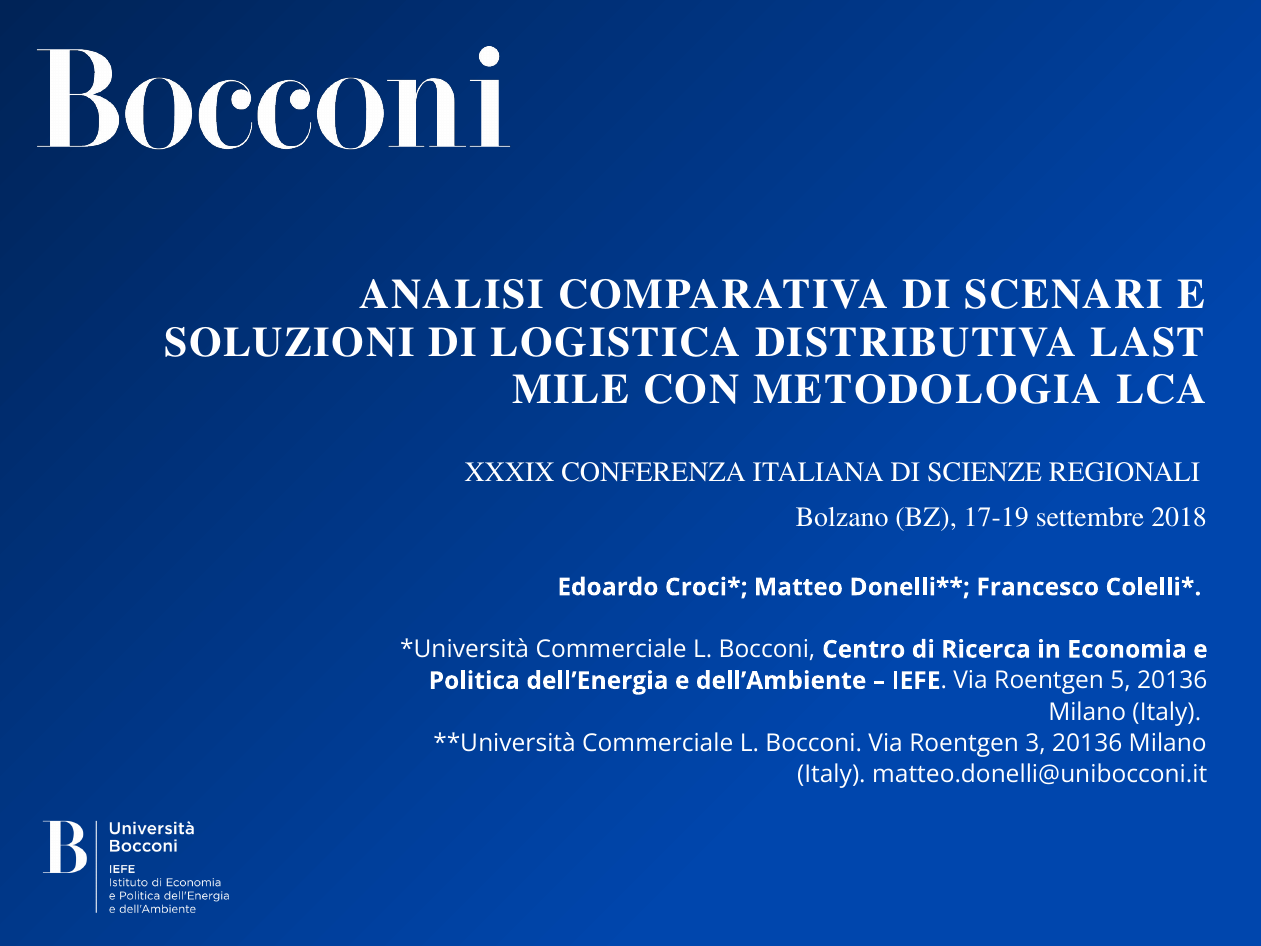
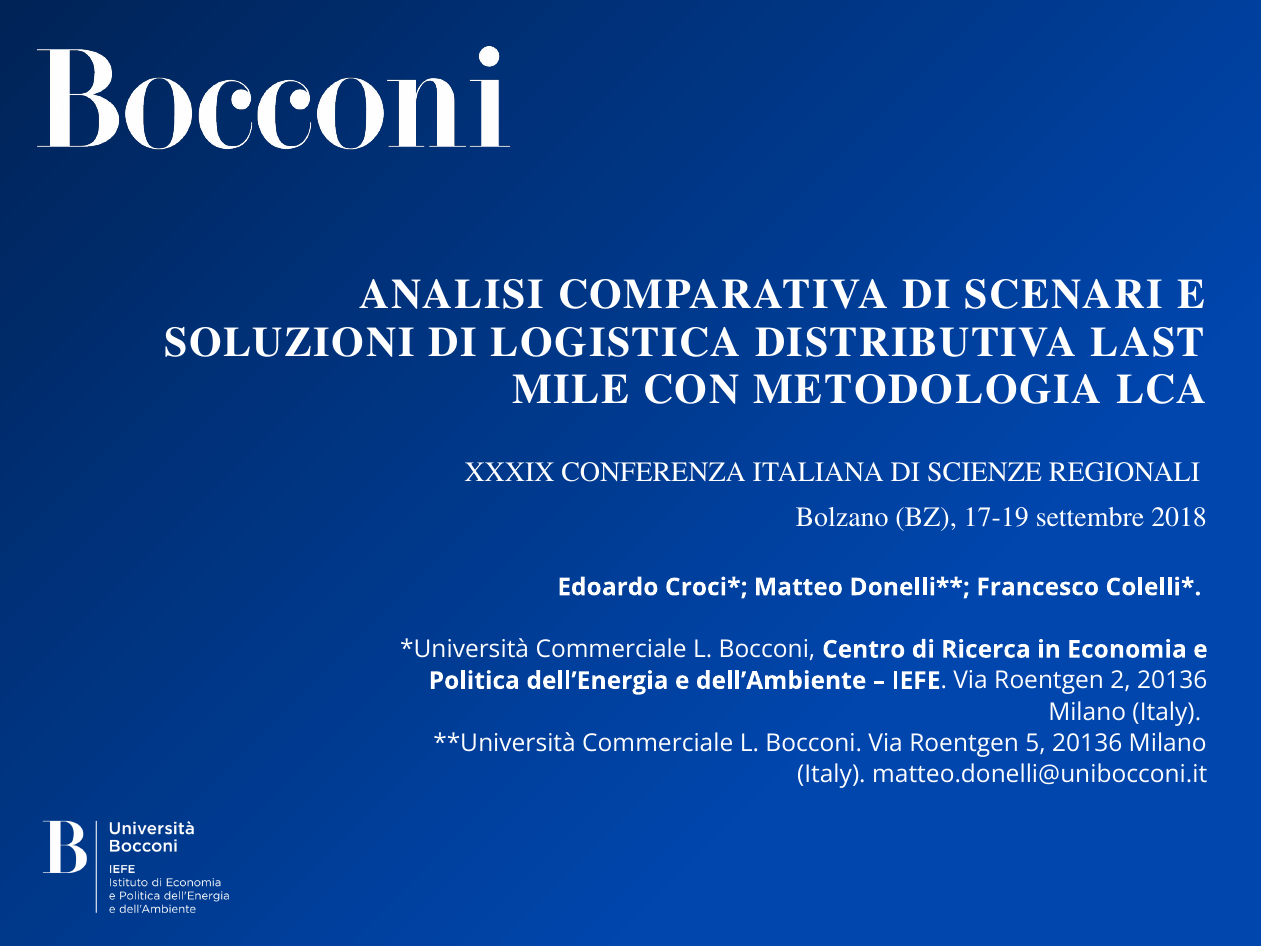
5: 5 -> 2
3: 3 -> 5
